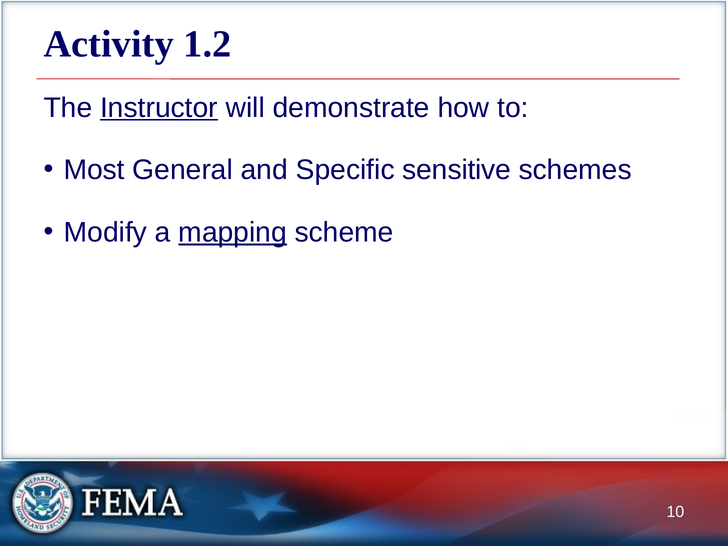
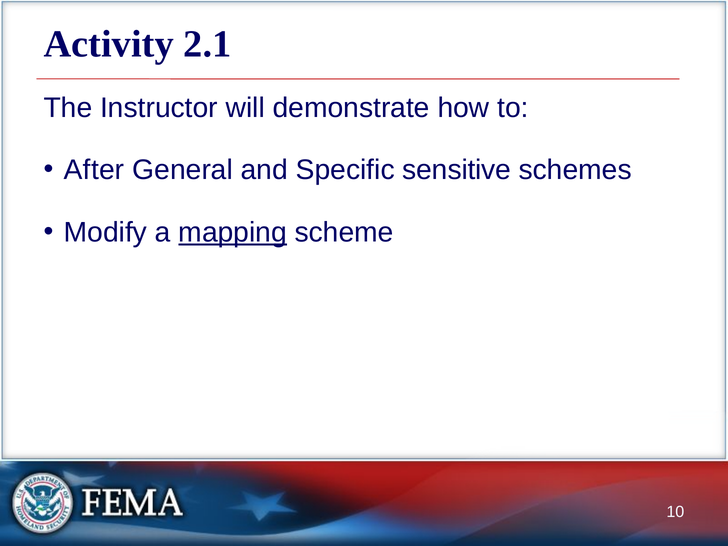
1.2: 1.2 -> 2.1
Instructor underline: present -> none
Most: Most -> After
